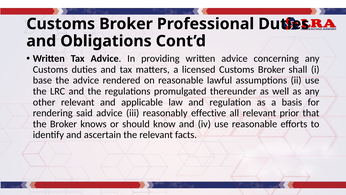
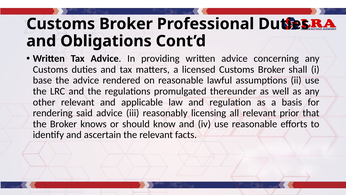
effective: effective -> licensing
